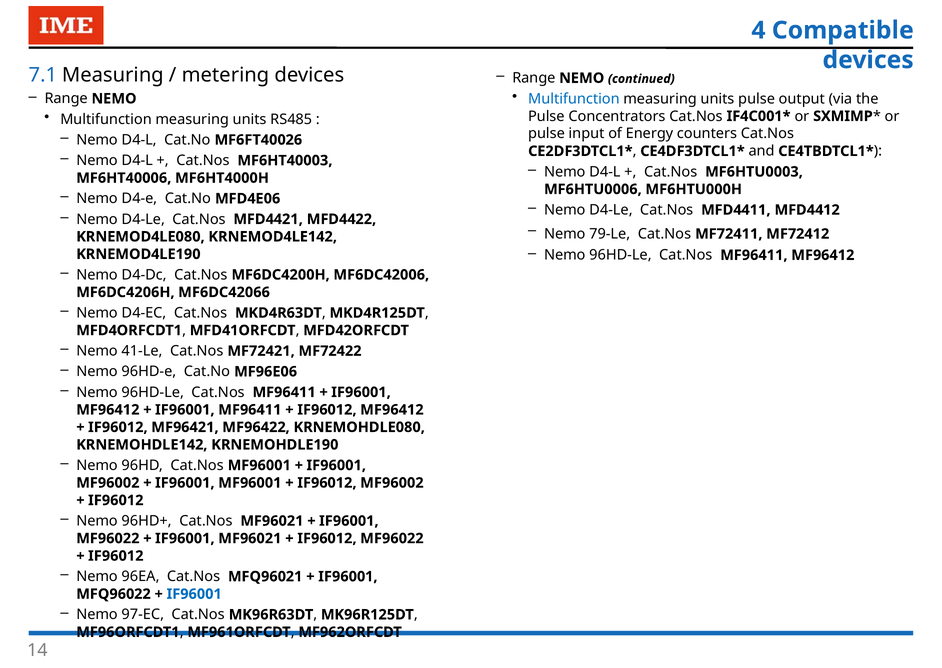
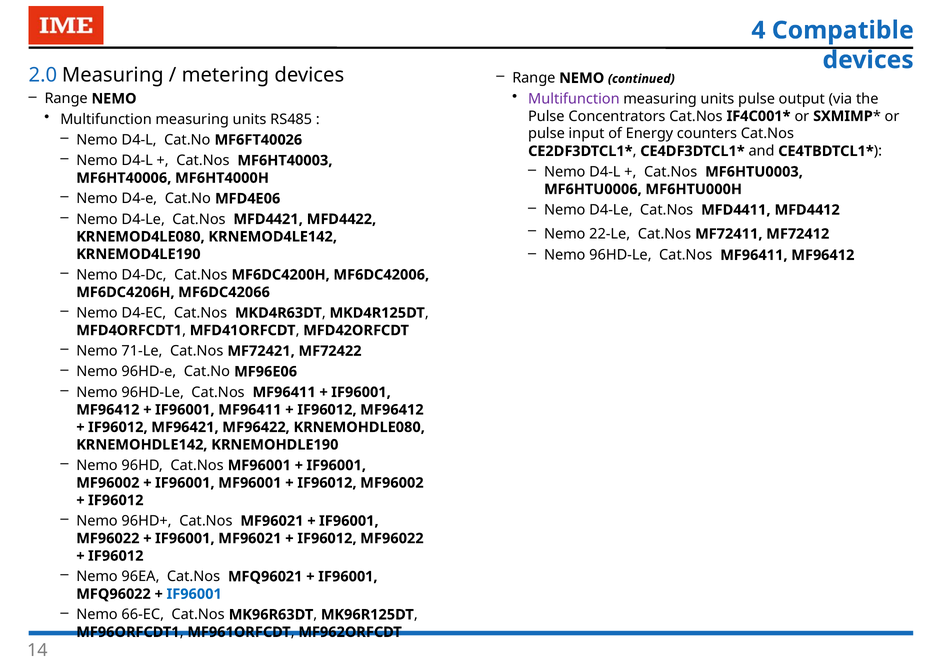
7.1: 7.1 -> 2.0
Multifunction at (574, 99) colour: blue -> purple
79-Le: 79-Le -> 22-Le
41-Le: 41-Le -> 71-Le
97-EC: 97-EC -> 66-EC
